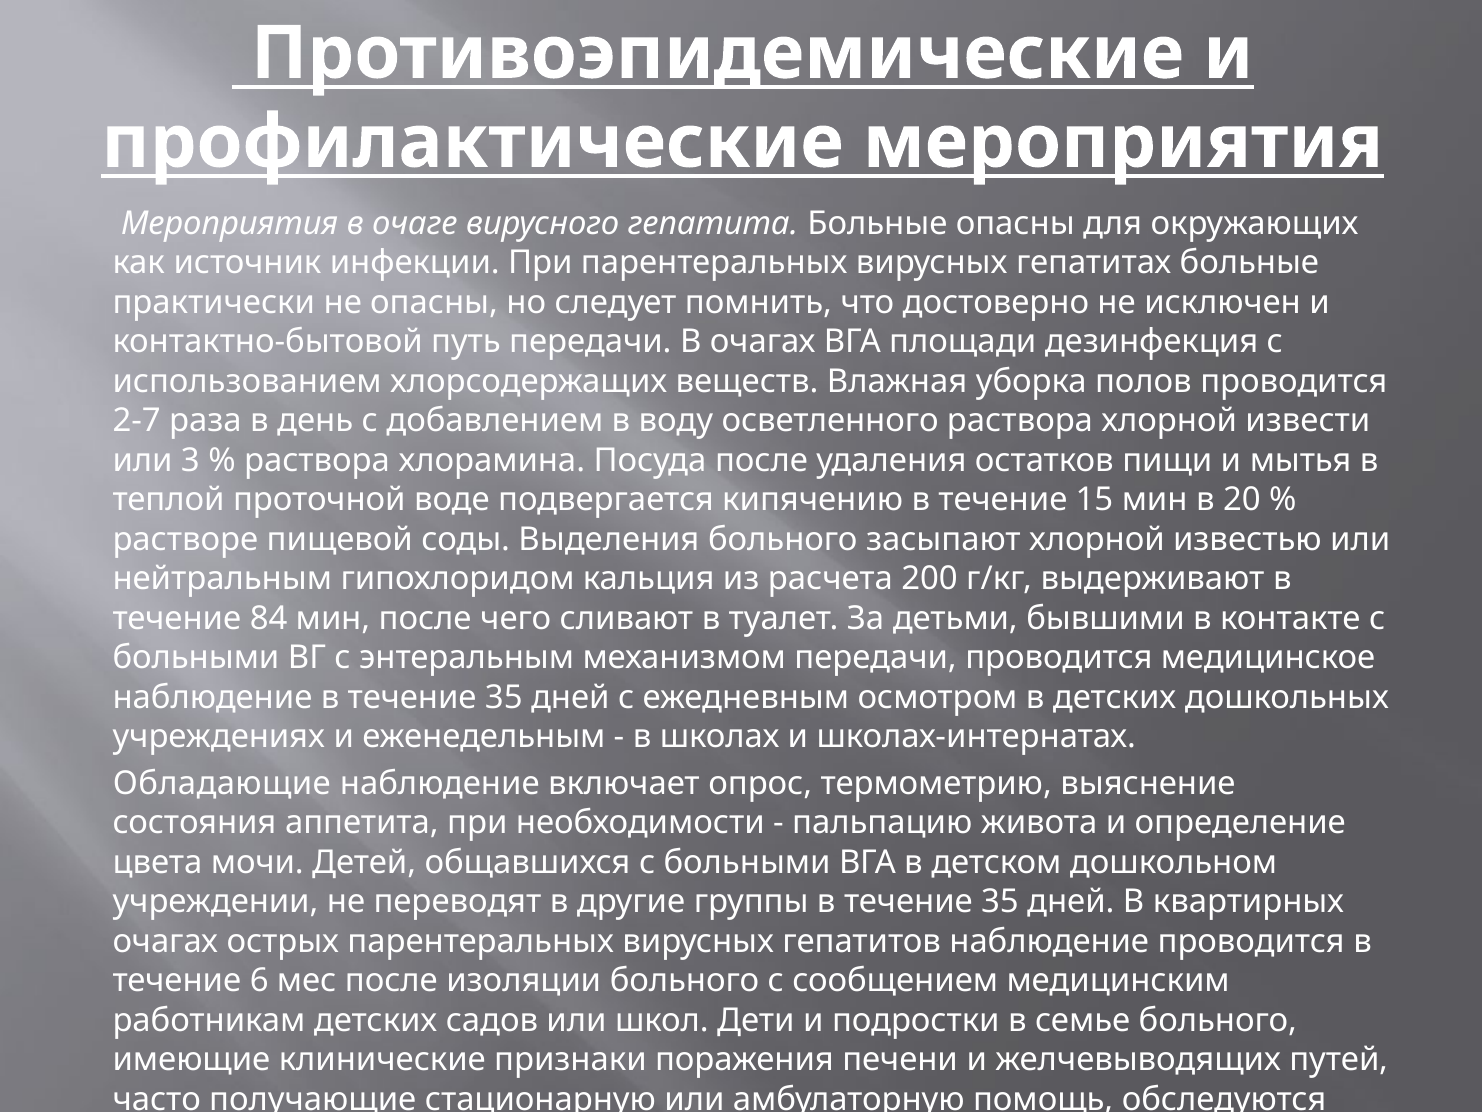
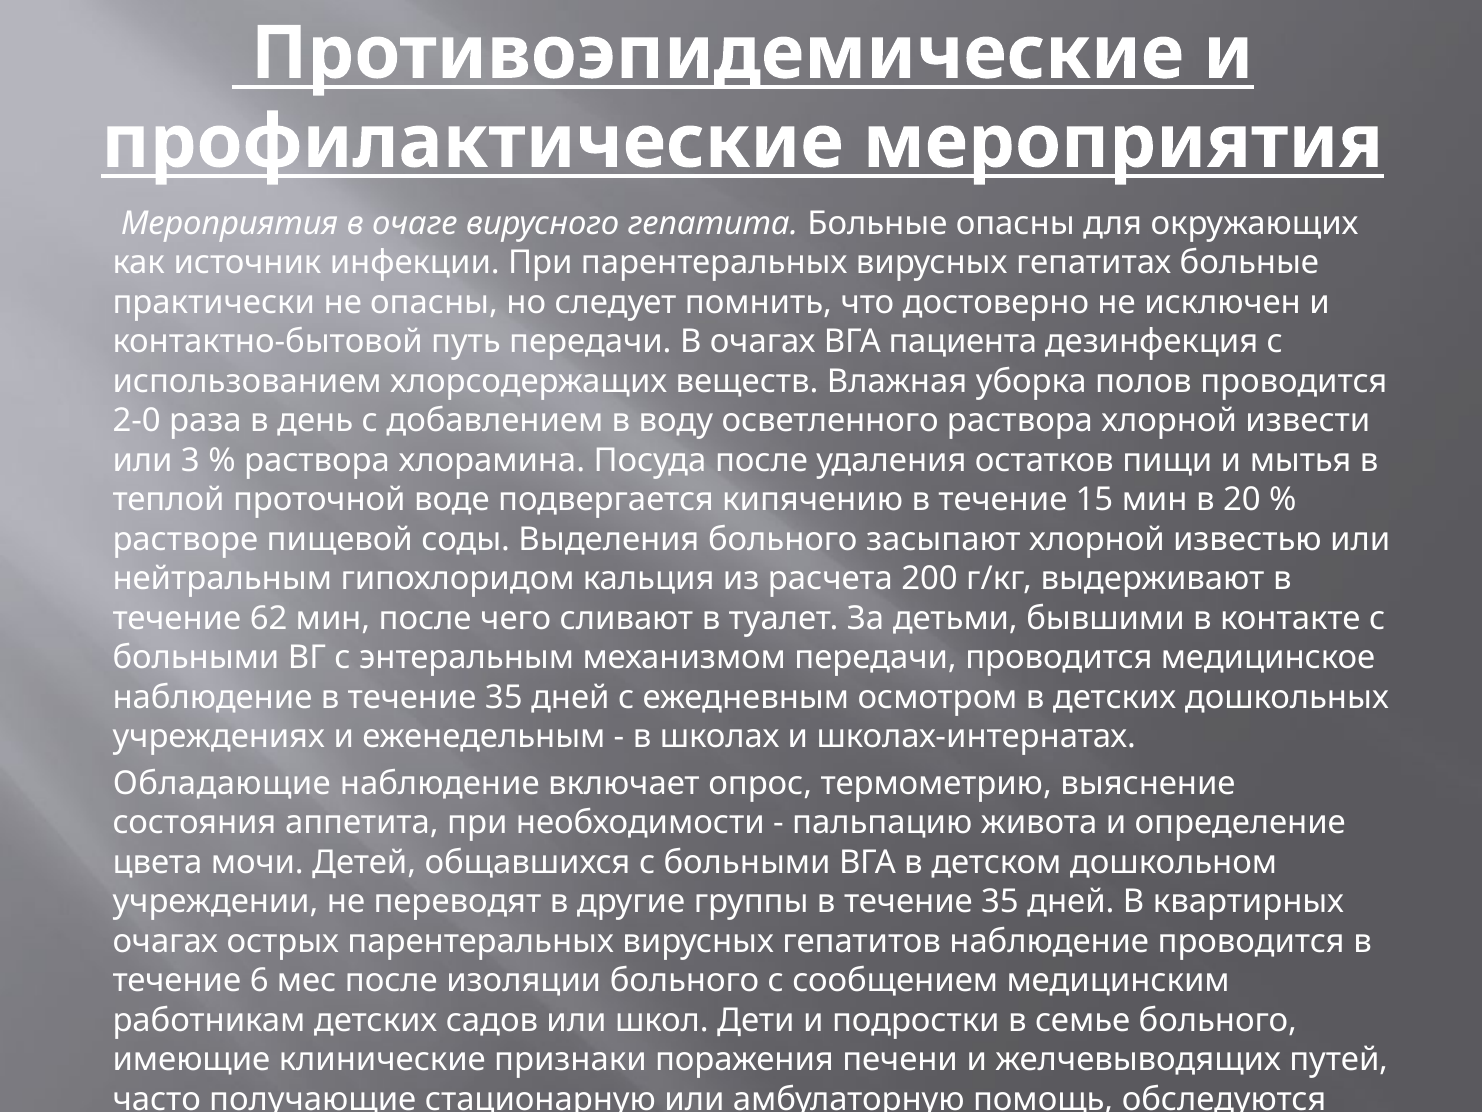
площади: площади -> пациента
2-7: 2-7 -> 2-0
84: 84 -> 62
